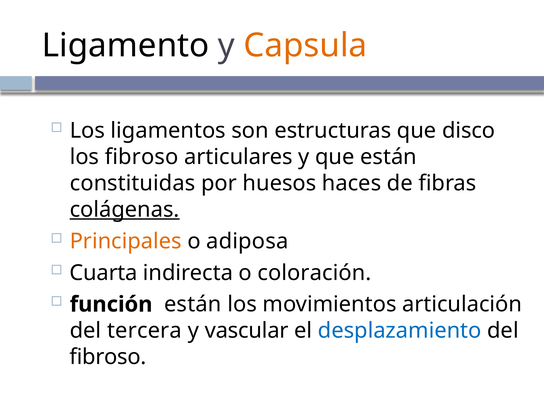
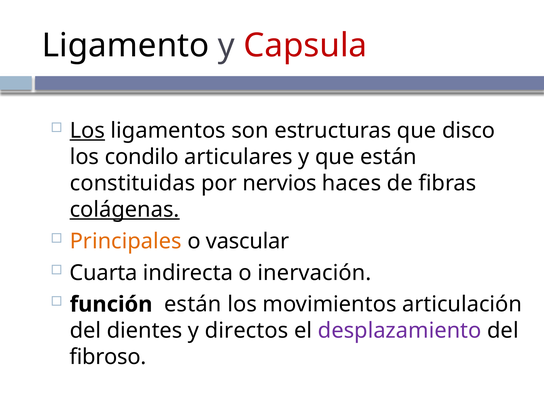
Capsula colour: orange -> red
Los at (87, 131) underline: none -> present
los fibroso: fibroso -> condilo
huesos: huesos -> nervios
adiposa: adiposa -> vascular
coloración: coloración -> inervación
tercera: tercera -> dientes
vascular: vascular -> directos
desplazamiento colour: blue -> purple
